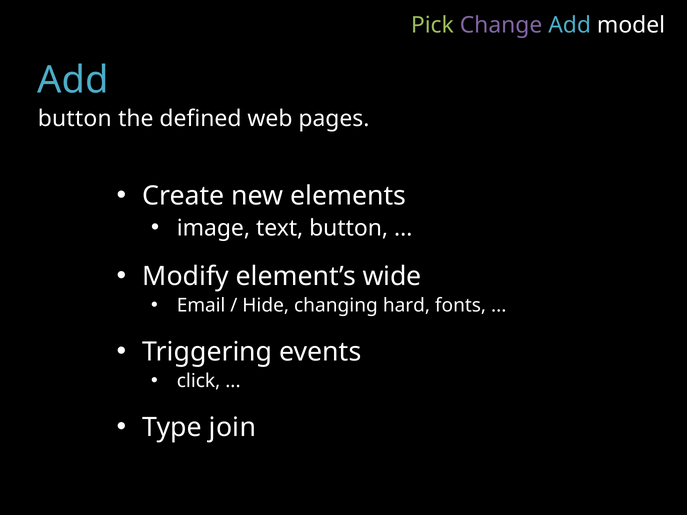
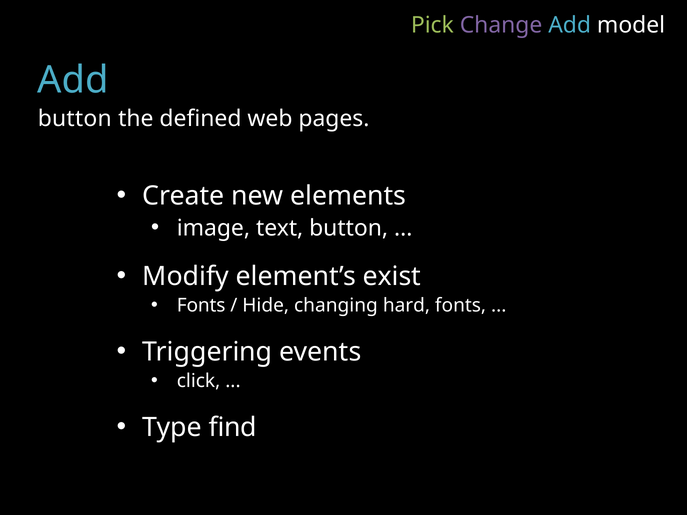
wide: wide -> exist
Email at (201, 306): Email -> Fonts
join: join -> find
